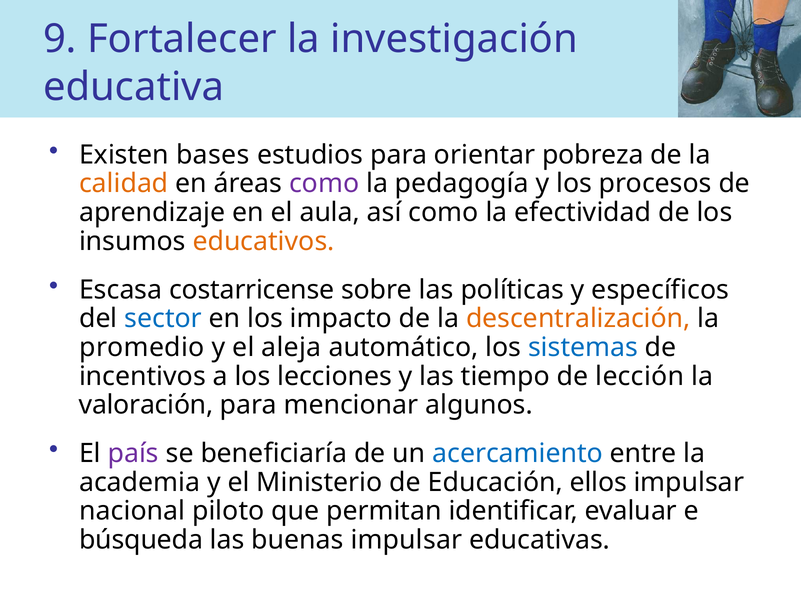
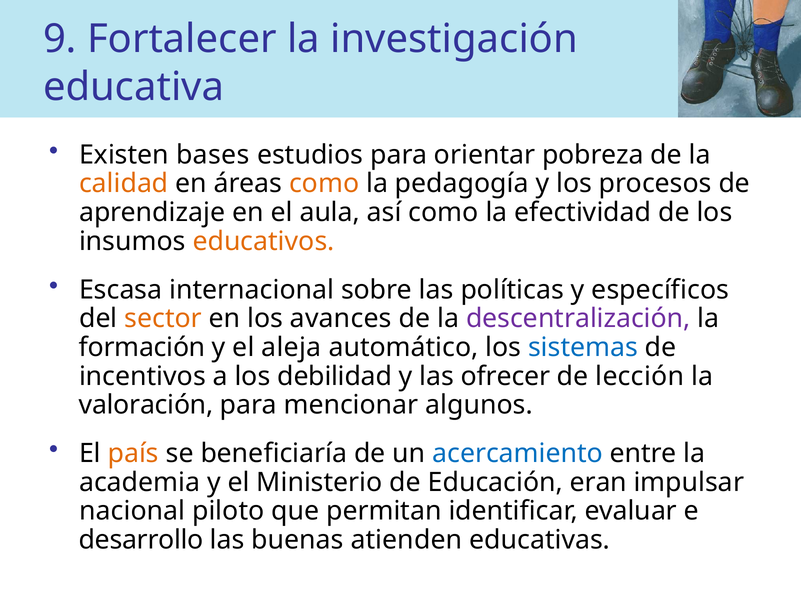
como at (324, 184) colour: purple -> orange
costarricense: costarricense -> internacional
sector colour: blue -> orange
impacto: impacto -> avances
descentralización colour: orange -> purple
promedio: promedio -> formación
lecciones: lecciones -> debilidad
tiempo: tiempo -> ofrecer
país colour: purple -> orange
ellos: ellos -> eran
búsqueda: búsqueda -> desarrollo
buenas impulsar: impulsar -> atienden
